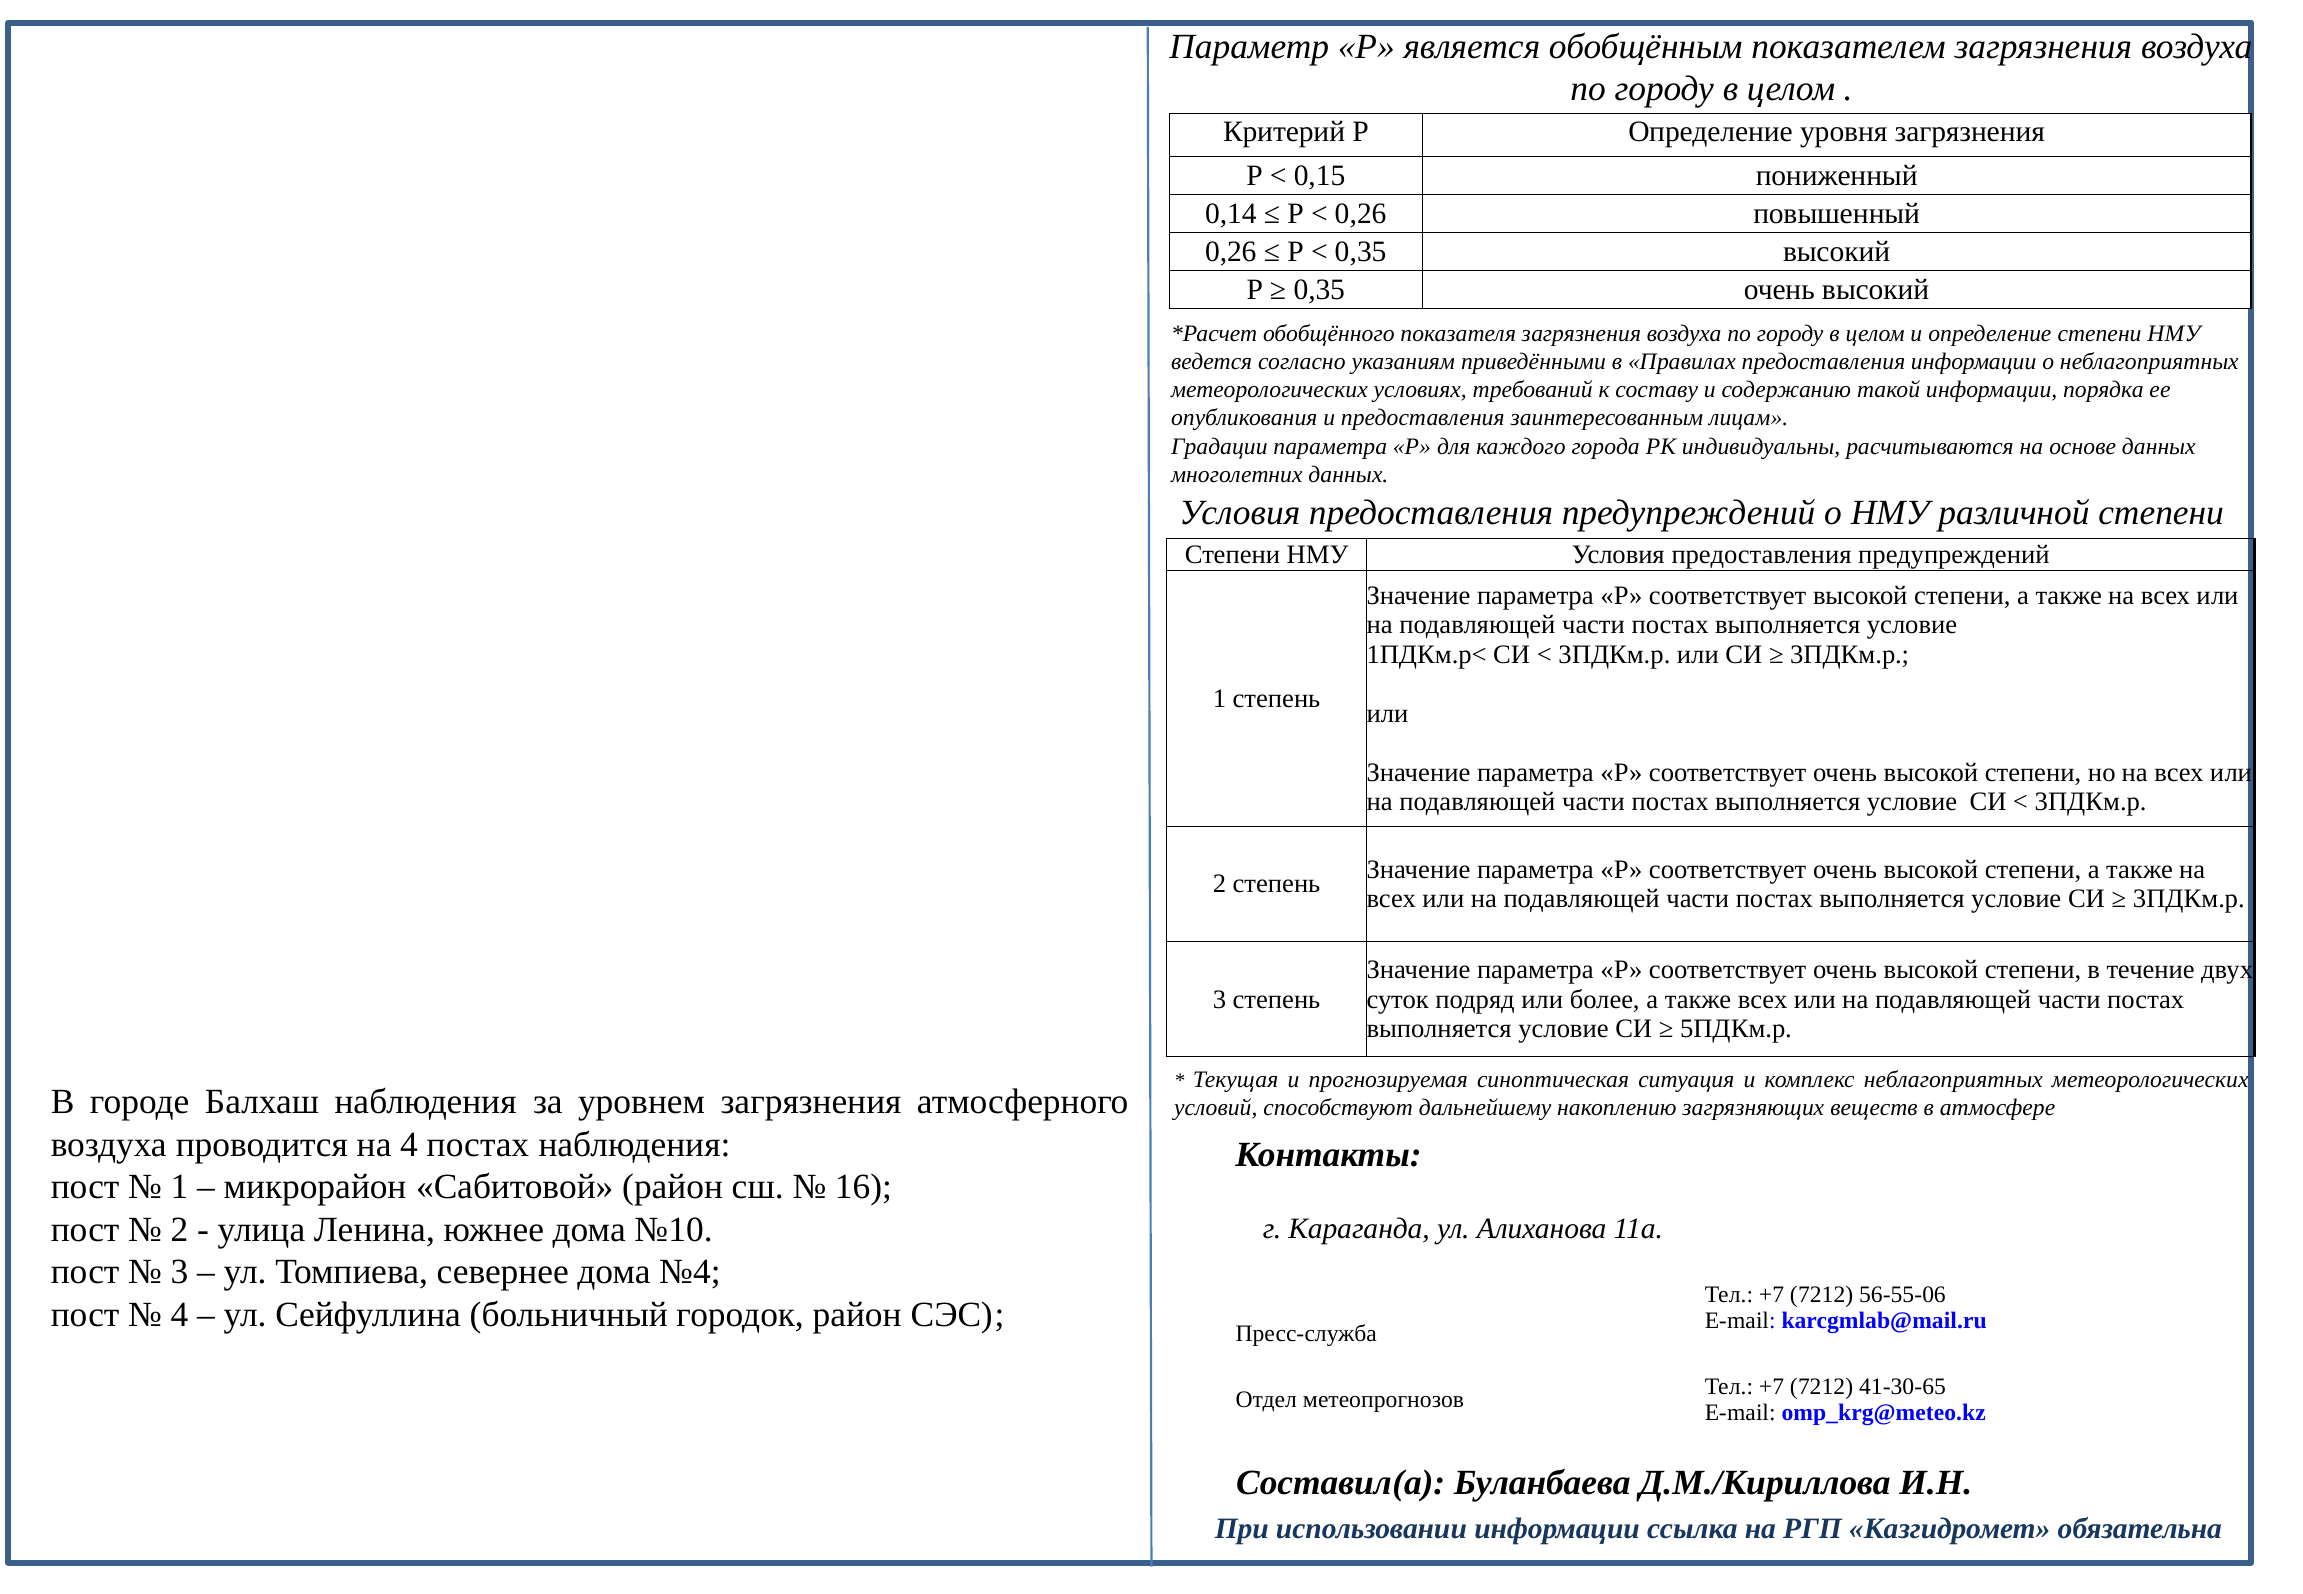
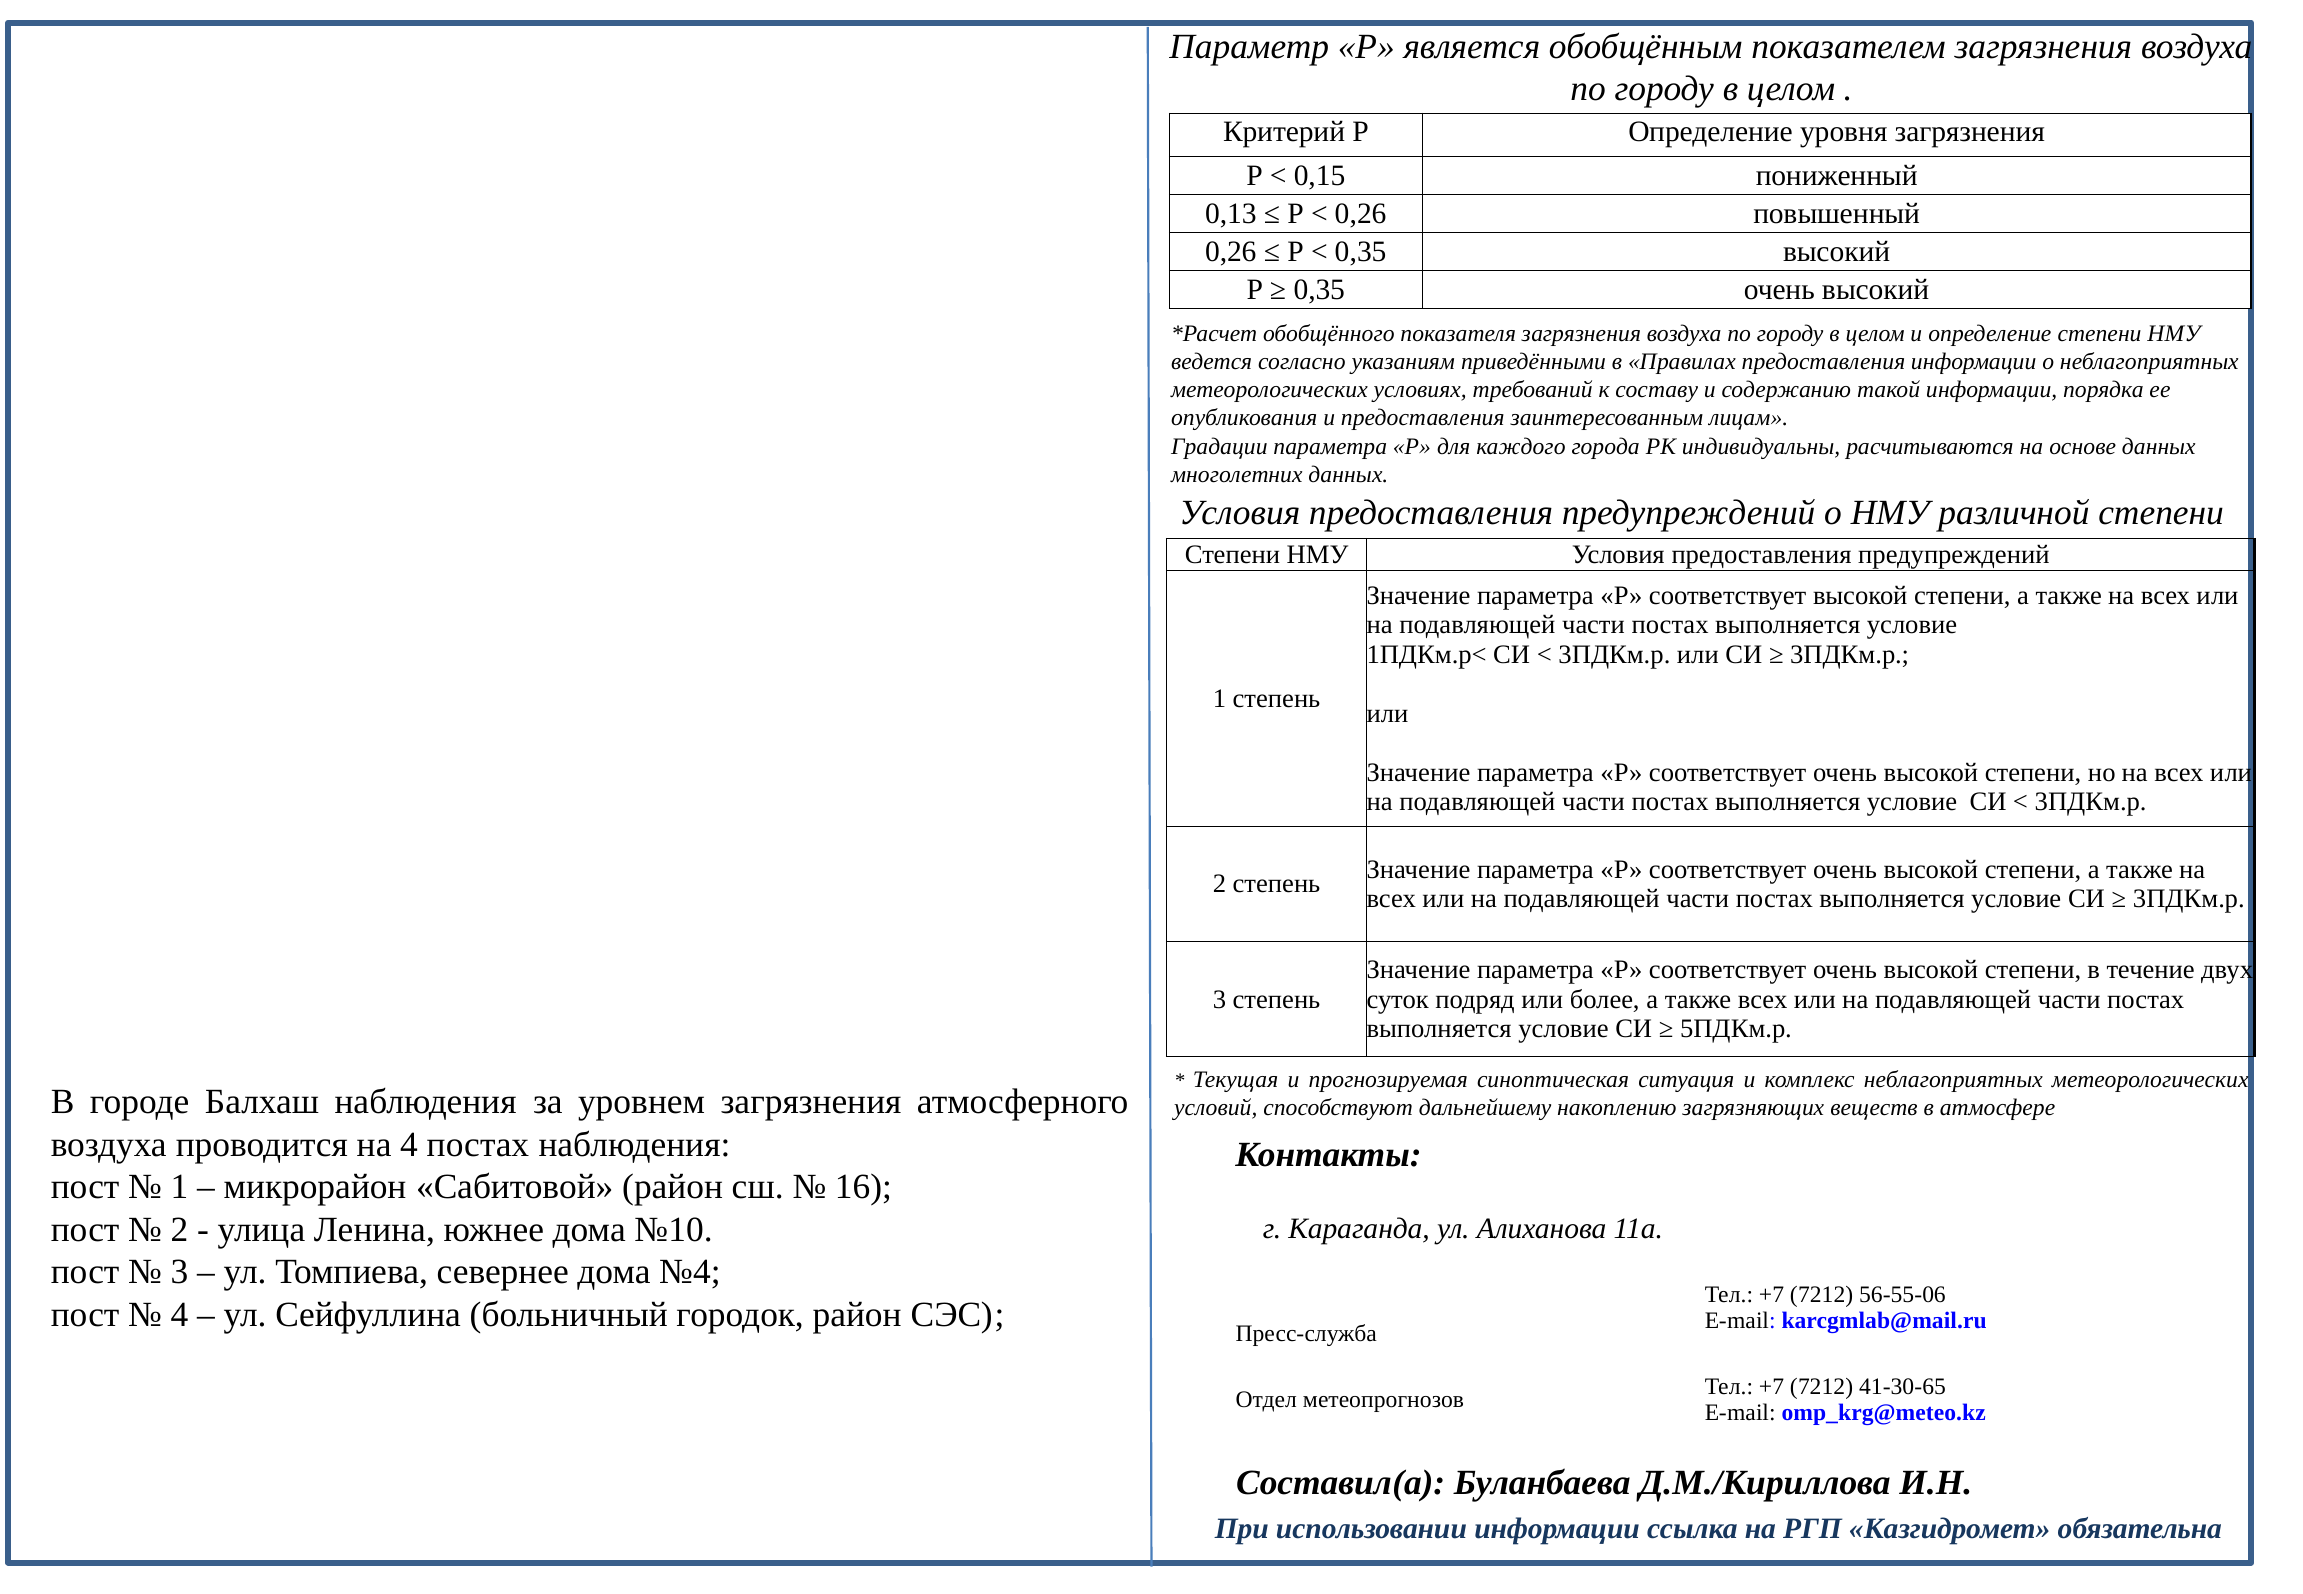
0,14: 0,14 -> 0,13
